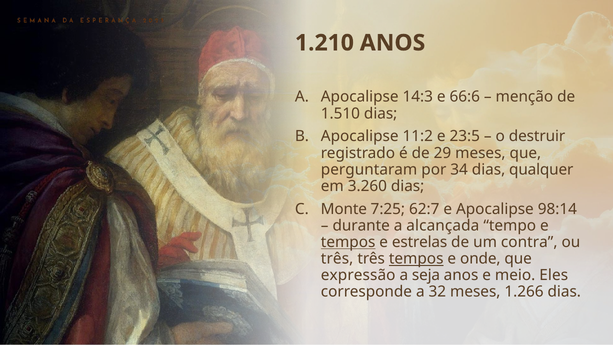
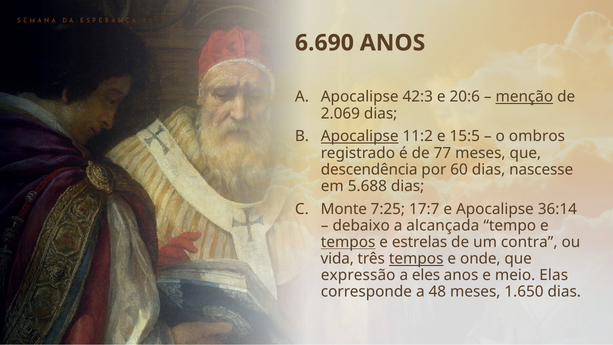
1.210: 1.210 -> 6.690
14:3: 14:3 -> 42:3
66:6: 66:6 -> 20:6
menção underline: none -> present
1.510: 1.510 -> 2.069
Apocalipse at (360, 136) underline: none -> present
23:5: 23:5 -> 15:5
destruir: destruir -> ombros
29: 29 -> 77
perguntaram: perguntaram -> descendência
34: 34 -> 60
qualquer: qualquer -> nascesse
3.260: 3.260 -> 5.688
62:7: 62:7 -> 17:7
98:14: 98:14 -> 36:14
durante: durante -> debaixo
três at (337, 259): três -> vida
seja: seja -> eles
Eles: Eles -> Elas
32: 32 -> 48
1.266: 1.266 -> 1.650
